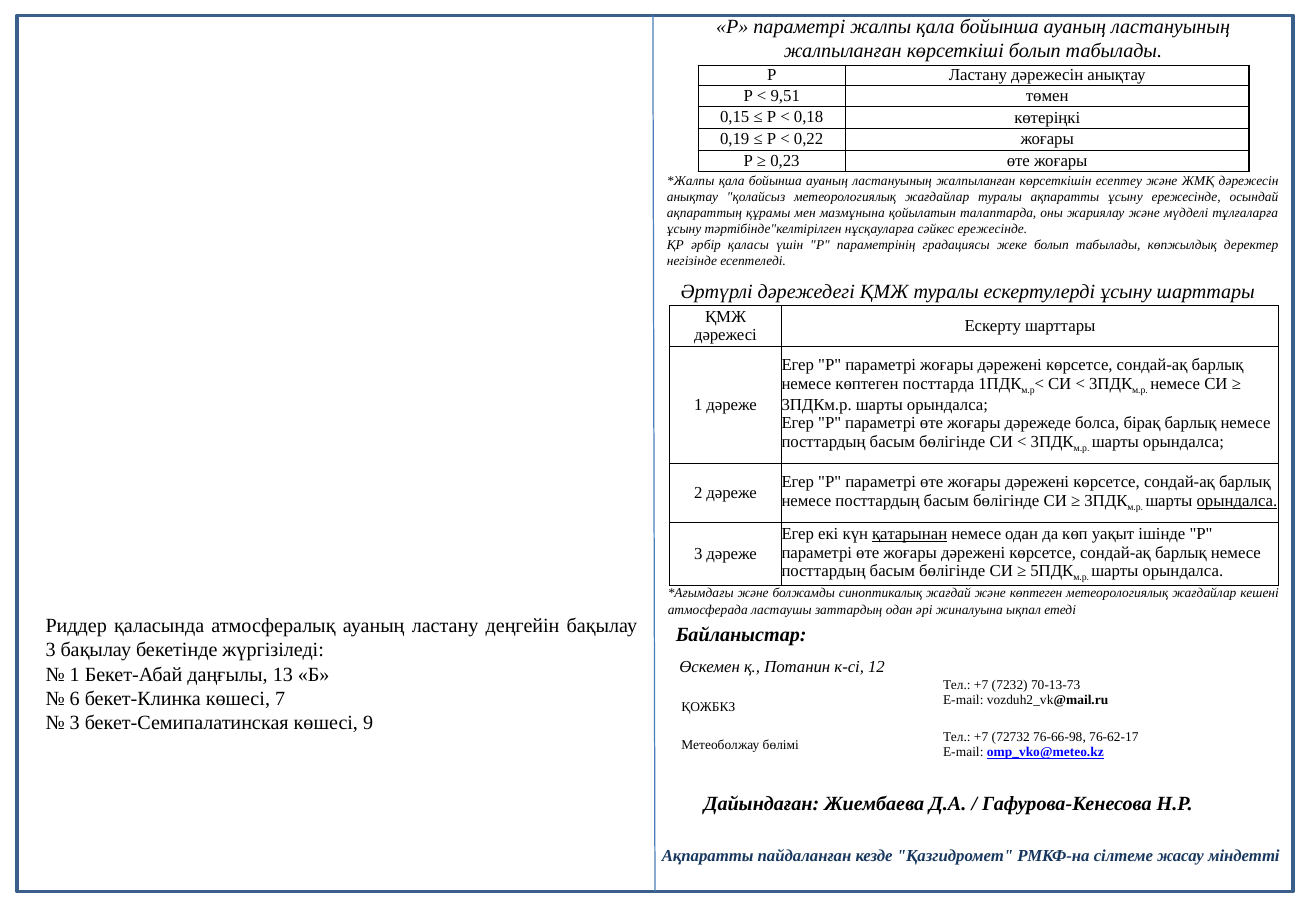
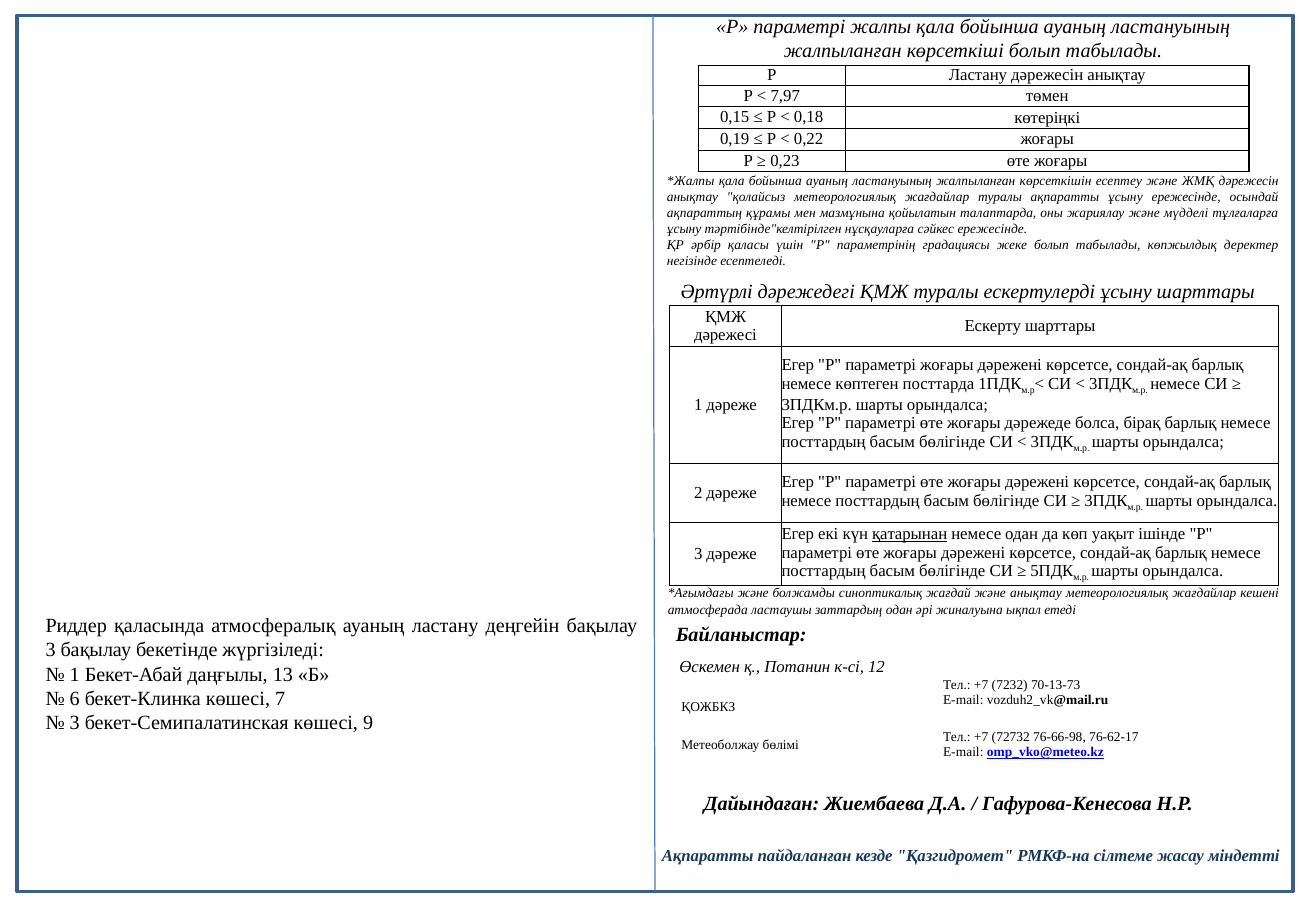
9,51: 9,51 -> 7,97
орындалса at (1237, 501) underline: present -> none
және көптеген: көптеген -> анықтау
